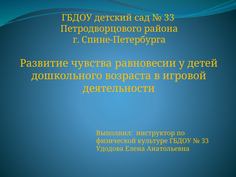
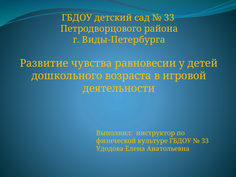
Спине-Петербурга: Спине-Петербурга -> Виды-Петербурга
